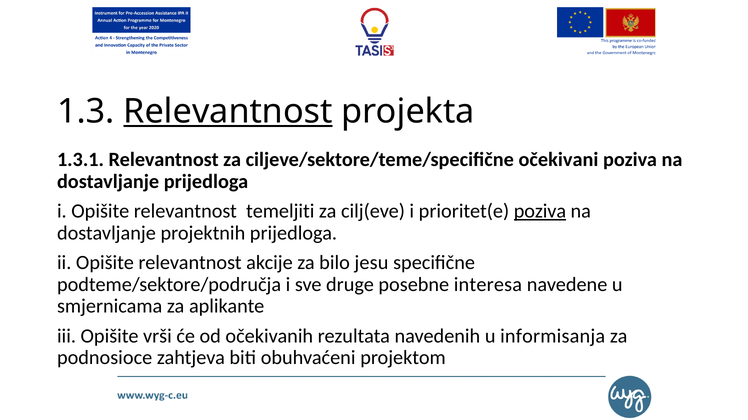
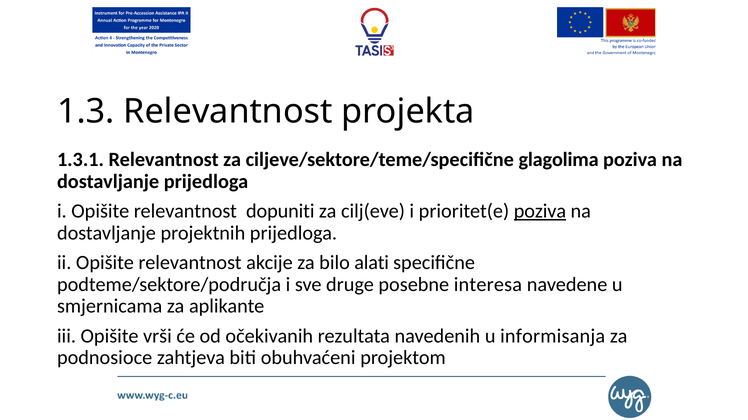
Relevantnost at (228, 111) underline: present -> none
očekivani: očekivani -> glagolima
temeljiti: temeljiti -> dopuniti
jesu: jesu -> alati
